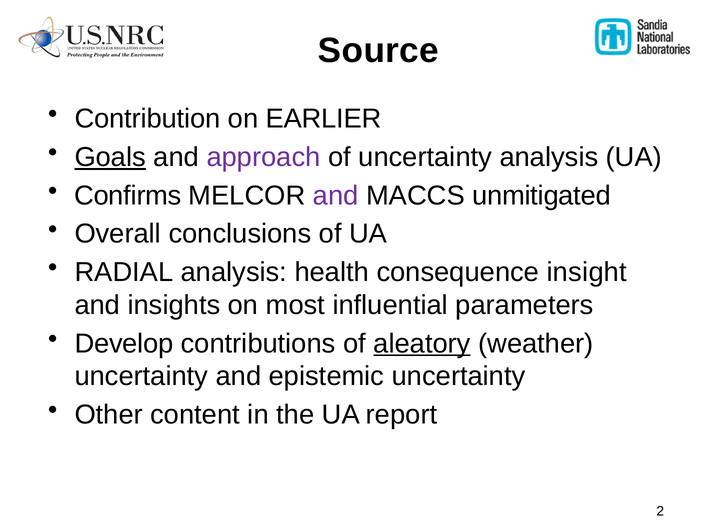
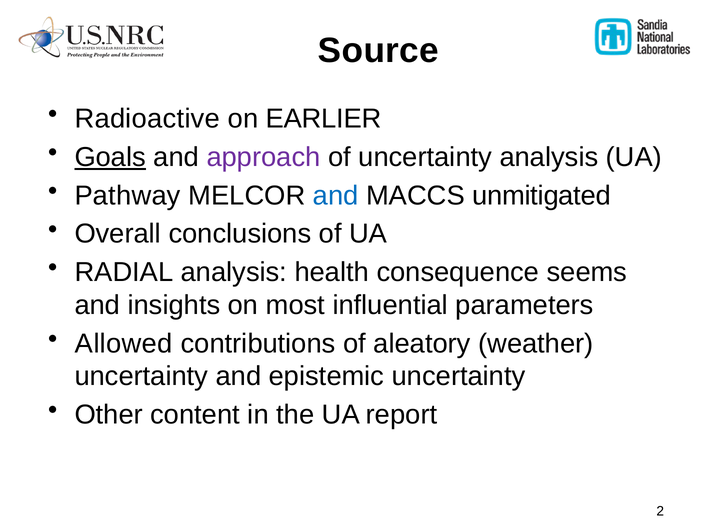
Contribution: Contribution -> Radioactive
Confirms: Confirms -> Pathway
and at (336, 196) colour: purple -> blue
insight: insight -> seems
Develop: Develop -> Allowed
aleatory underline: present -> none
